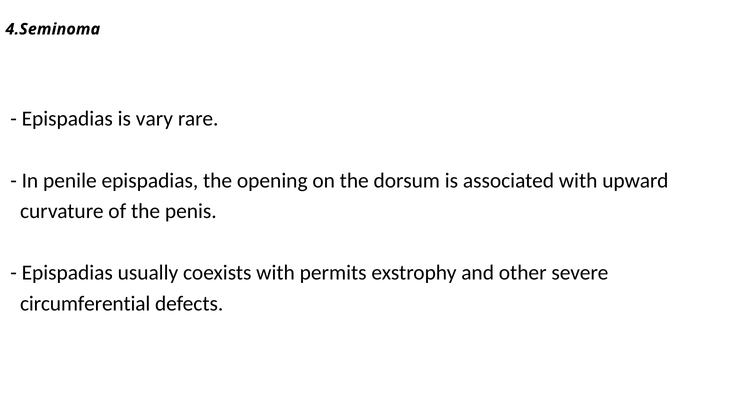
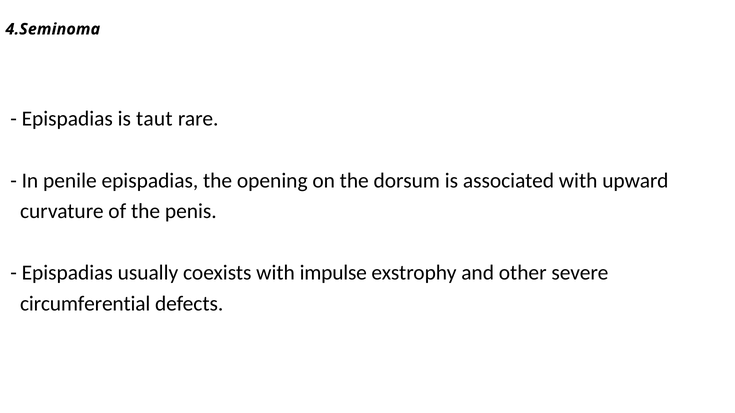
vary: vary -> taut
permits: permits -> impulse
